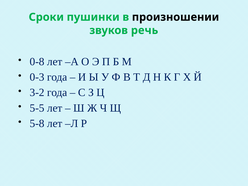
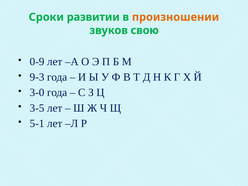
пушинки: пушинки -> развитии
произношении colour: black -> orange
речь: речь -> свою
0-8: 0-8 -> 0-9
0-3: 0-3 -> 9-3
3-2: 3-2 -> 3-0
5-5: 5-5 -> 3-5
5-8: 5-8 -> 5-1
